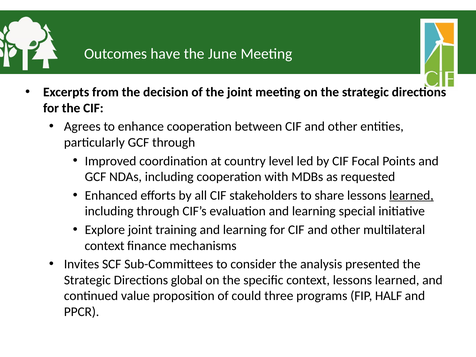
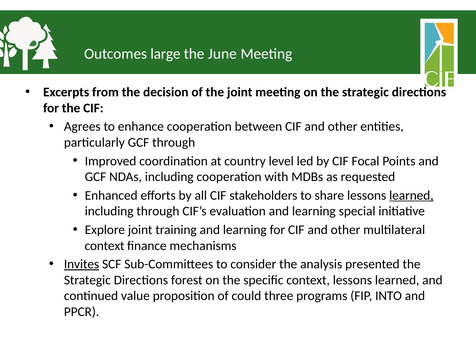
have: have -> large
Invites underline: none -> present
global: global -> forest
HALF: HALF -> INTO
